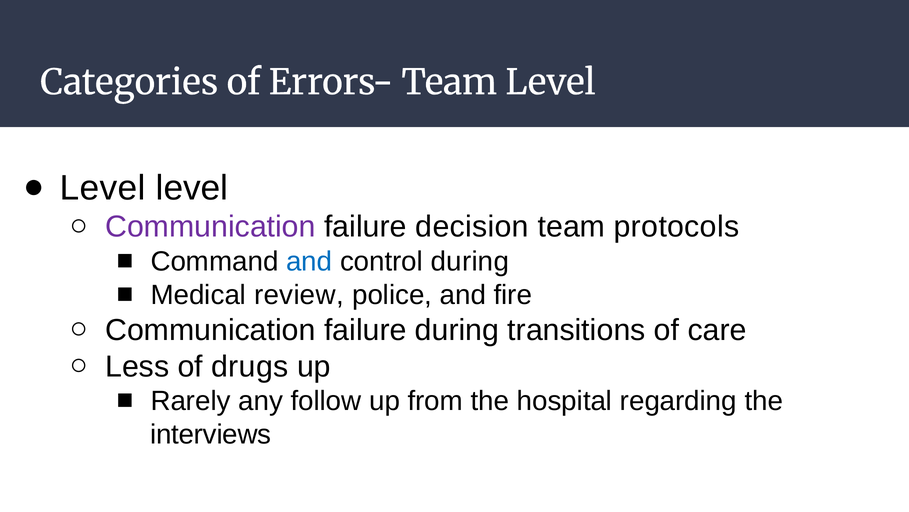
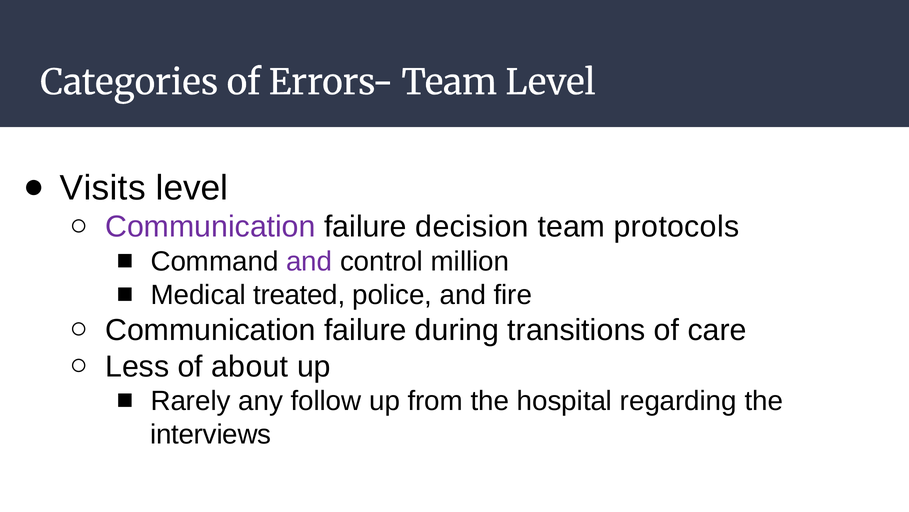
Level at (103, 188): Level -> Visits
and at (309, 261) colour: blue -> purple
control during: during -> million
review: review -> treated
drugs: drugs -> about
